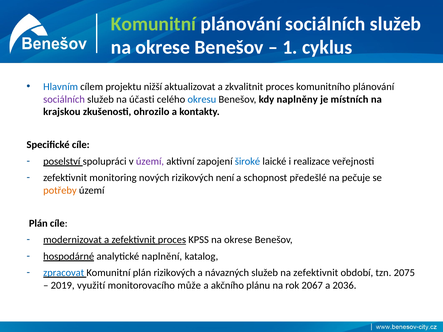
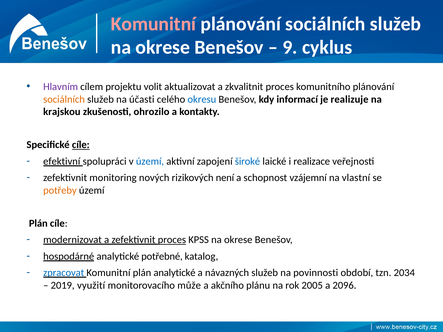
Komunitní at (153, 24) colour: light green -> pink
1: 1 -> 9
Hlavním colour: blue -> purple
nižší: nižší -> volit
sociálních at (64, 99) colour: purple -> orange
naplněny: naplněny -> informací
místních: místních -> realizuje
cíle at (81, 145) underline: none -> present
poselství: poselství -> efektivní
území at (150, 161) colour: purple -> blue
předešlé: předešlé -> vzájemní
pečuje: pečuje -> vlastní
naplnění: naplnění -> potřebné
plán rizikových: rizikových -> analytické
na zefektivnit: zefektivnit -> povinnosti
2075: 2075 -> 2034
2067: 2067 -> 2005
2036: 2036 -> 2096
